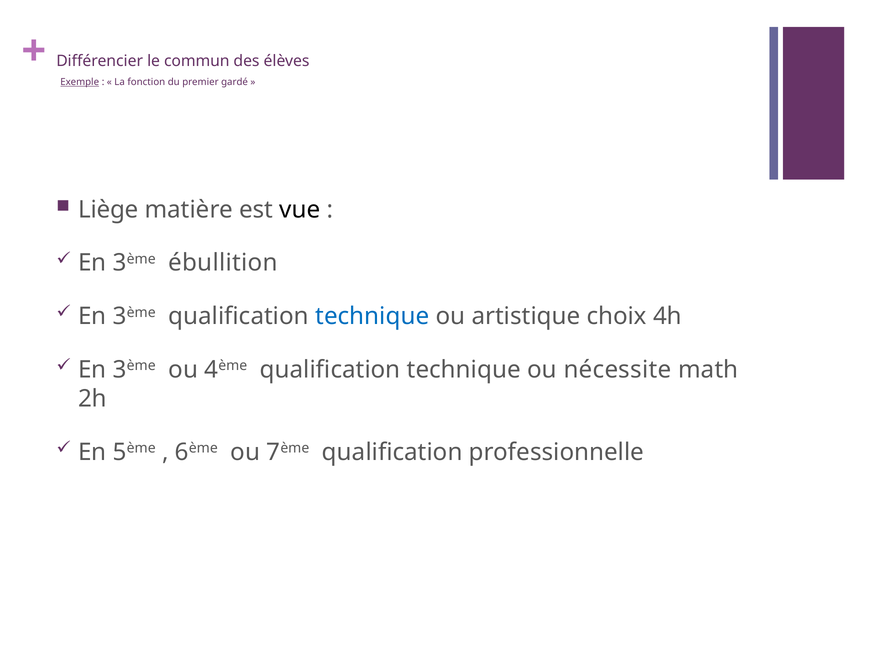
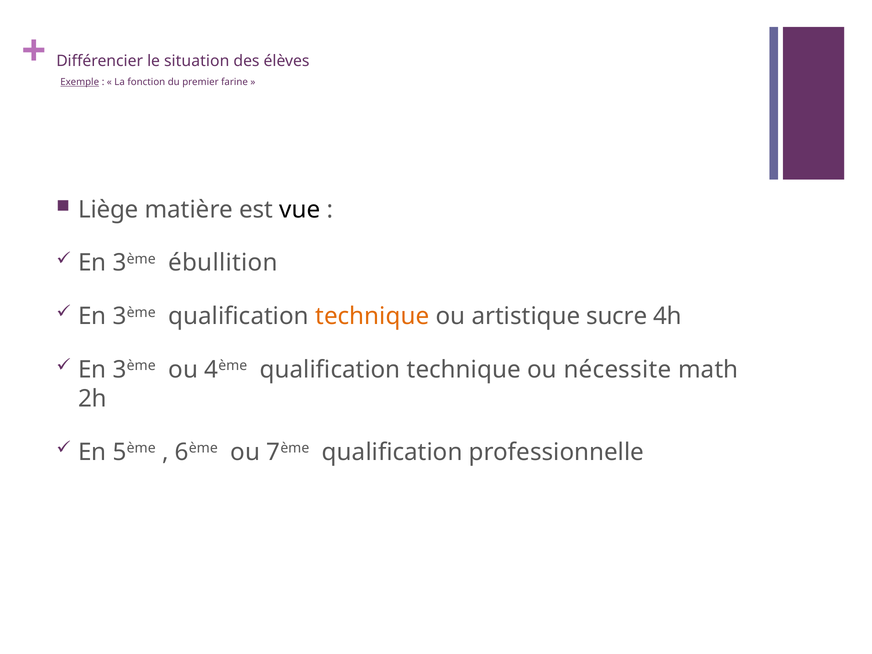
commun: commun -> situation
gardé: gardé -> farine
technique at (372, 316) colour: blue -> orange
choix: choix -> sucre
